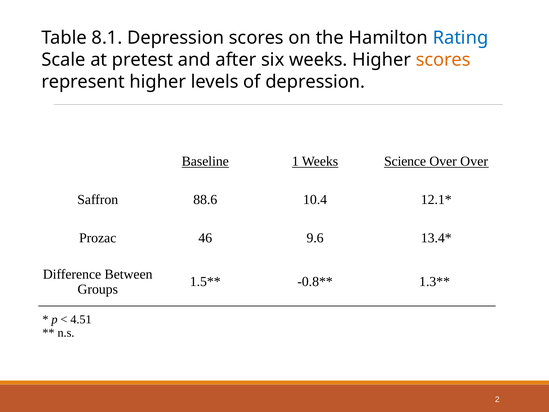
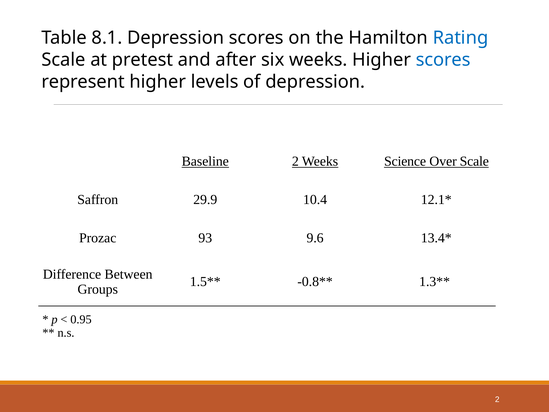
scores at (443, 60) colour: orange -> blue
Baseline 1: 1 -> 2
Over Over: Over -> Scale
88.6: 88.6 -> 29.9
46: 46 -> 93
4.51: 4.51 -> 0.95
